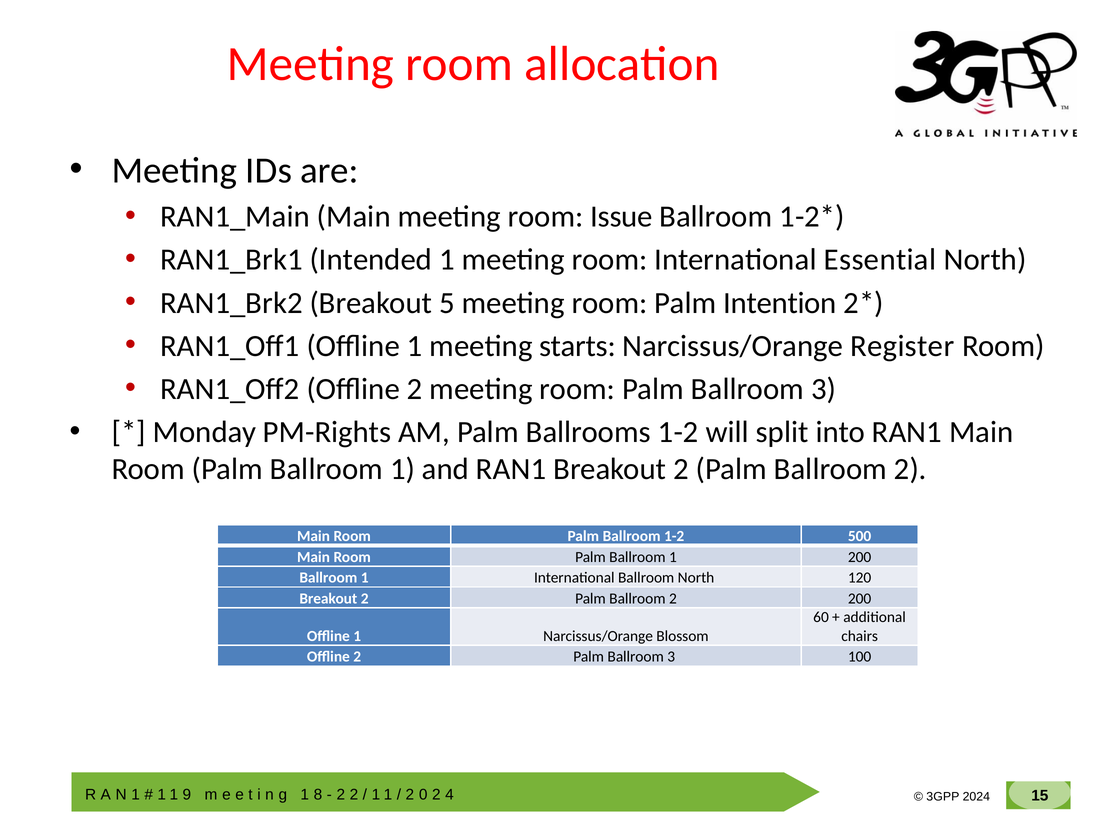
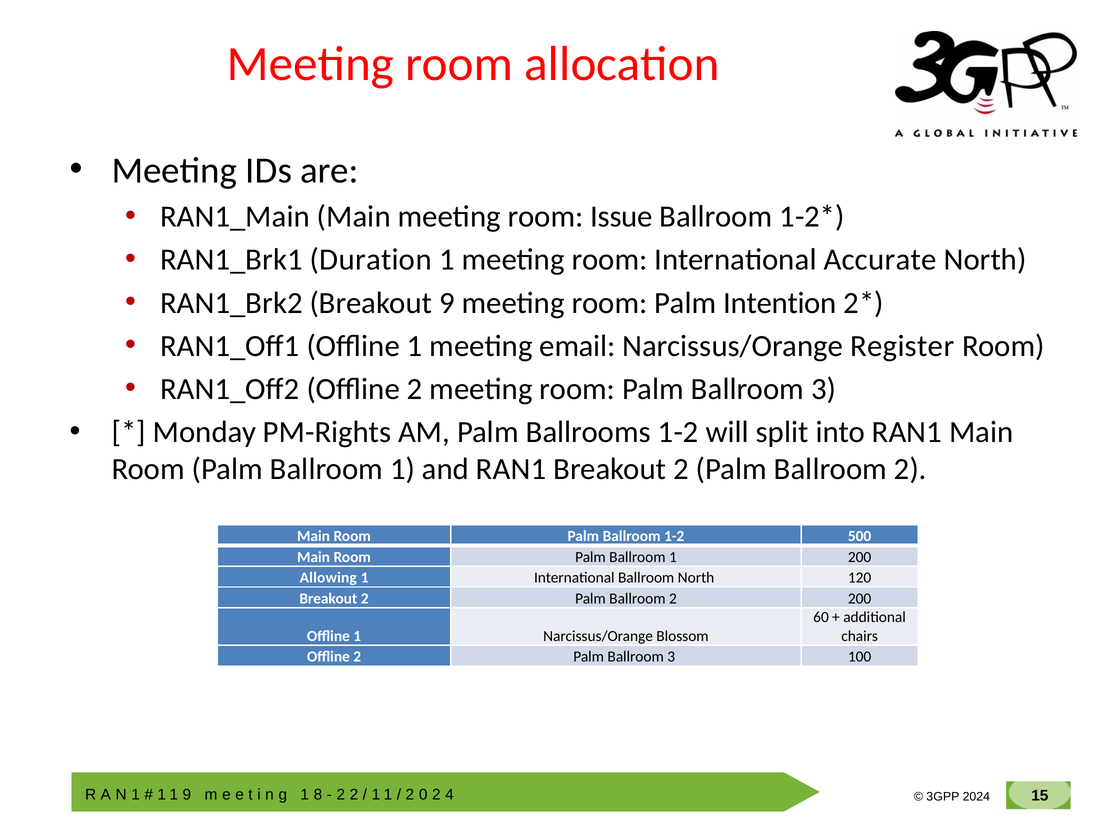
Intended: Intended -> Duration
Essential: Essential -> Accurate
Breakout 5: 5 -> 9
starts: starts -> email
Ballroom at (328, 578): Ballroom -> Allowing
